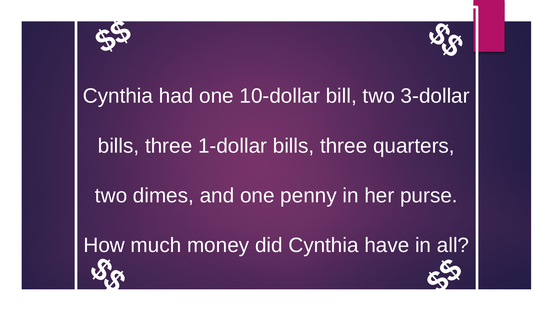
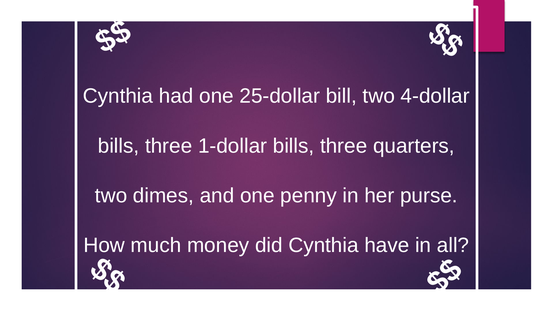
10-dollar: 10-dollar -> 25-dollar
3-dollar: 3-dollar -> 4-dollar
